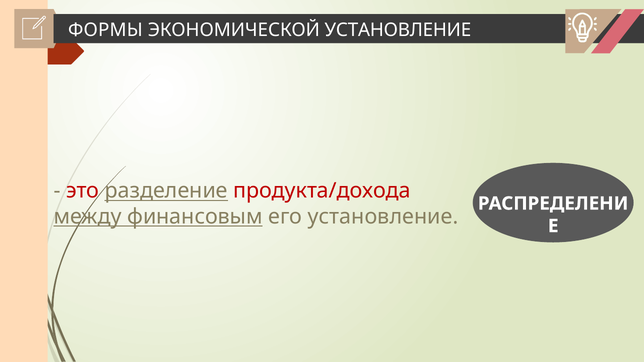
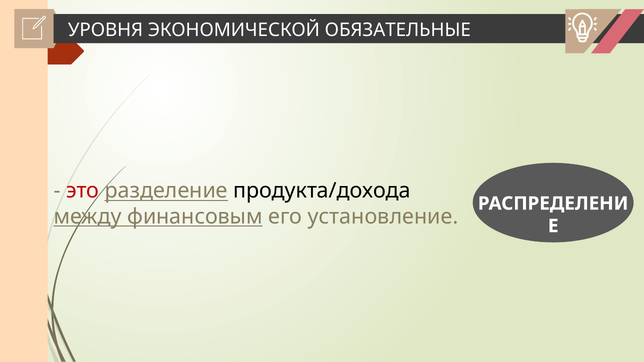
ФОРМЫ: ФОРМЫ -> УРОВНЯ
ЭКОНОМИЧЕСКОЙ УСТАНОВЛЕНИЕ: УСТАНОВЛЕНИЕ -> ОБЯЗАТЕЛЬНЫЕ
продукта/дохода colour: red -> black
